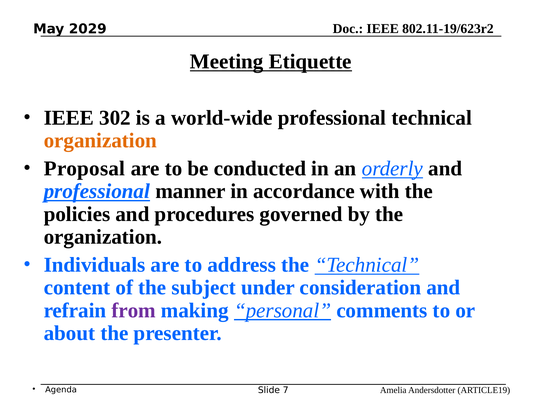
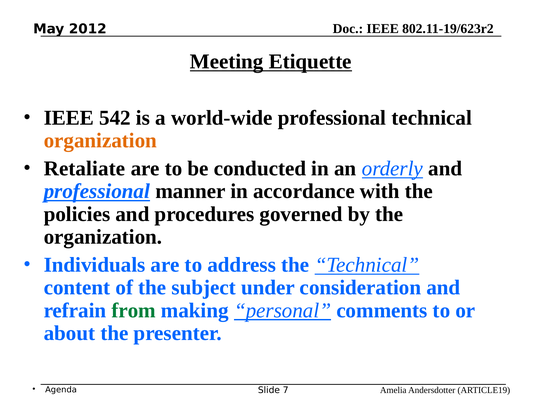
2029: 2029 -> 2012
302: 302 -> 542
Proposal: Proposal -> Retaliate
from colour: purple -> green
